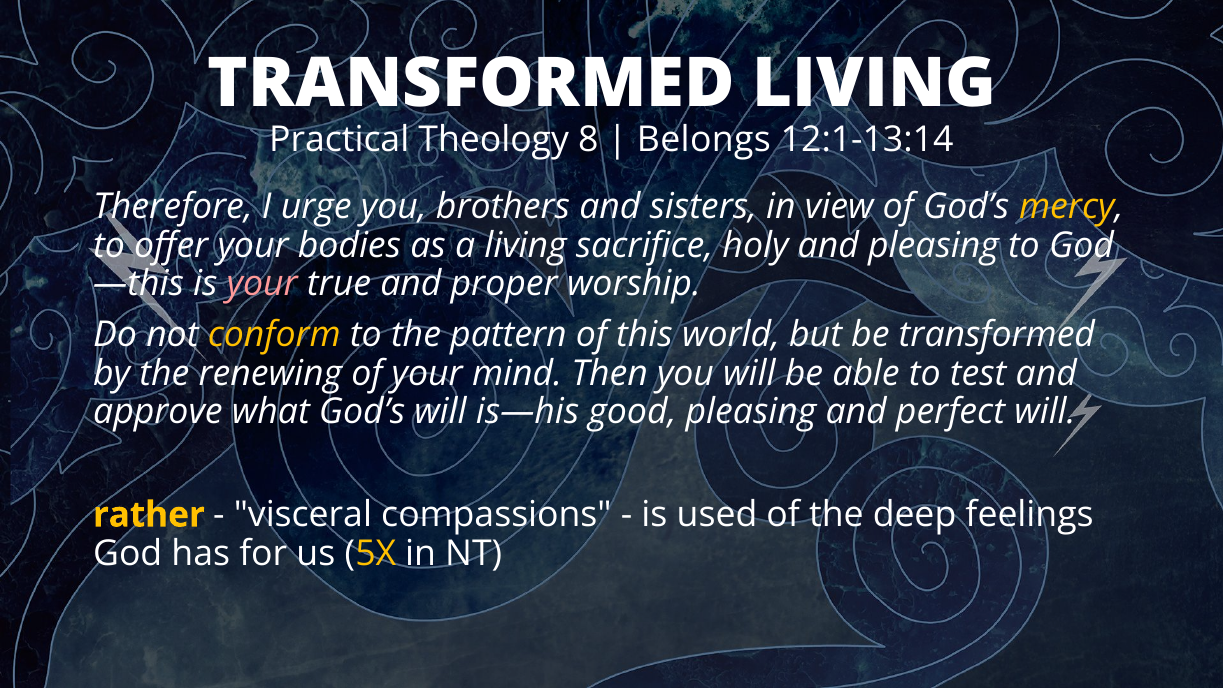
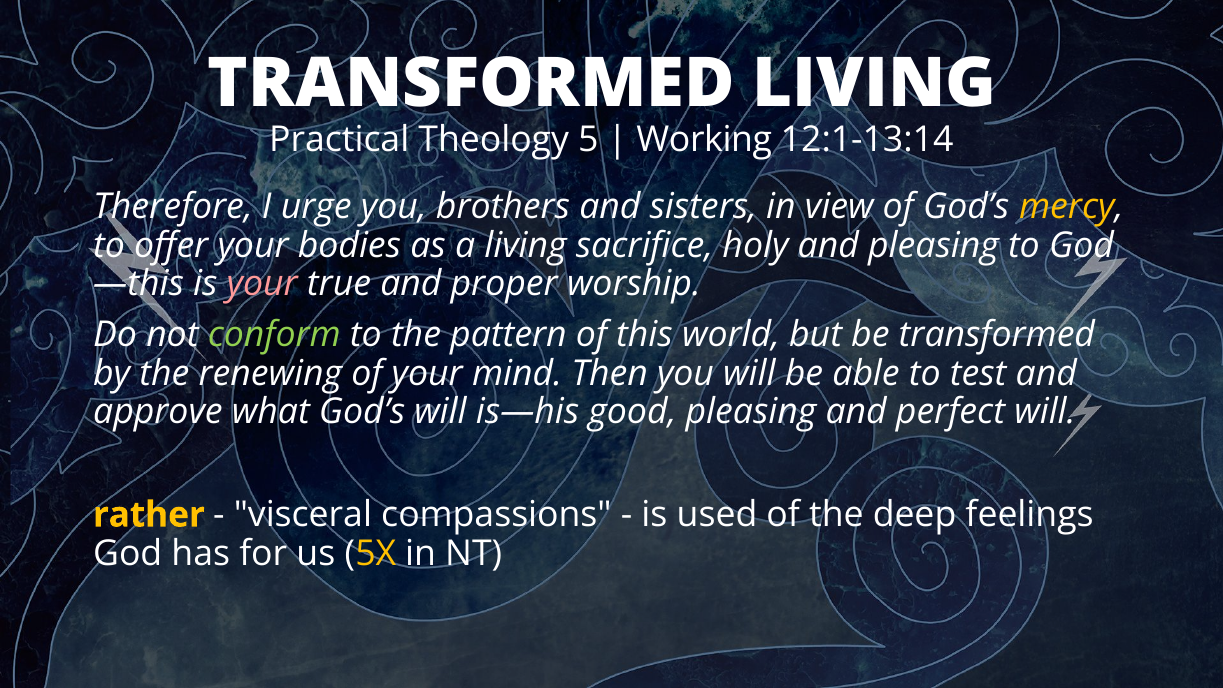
8: 8 -> 5
Belongs: Belongs -> Working
conform colour: yellow -> light green
